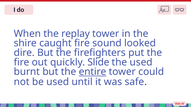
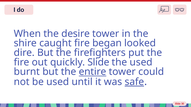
replay: replay -> desire
sound: sound -> began
safe underline: none -> present
